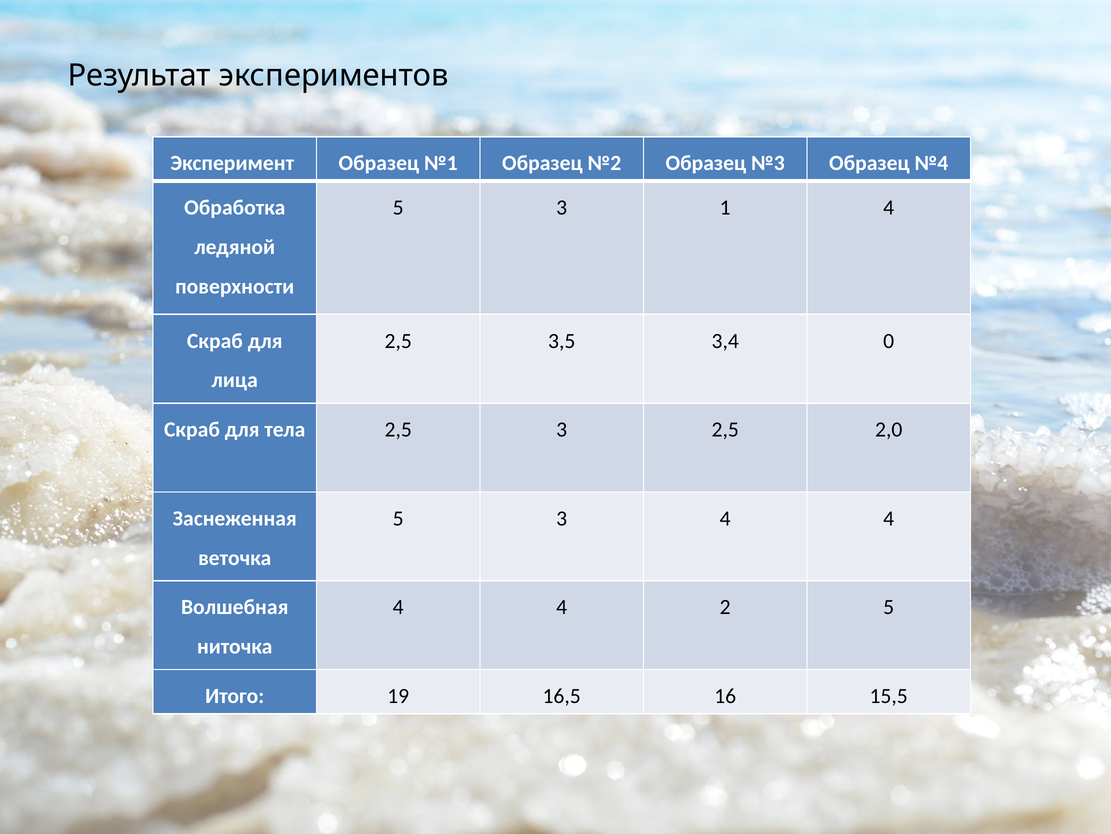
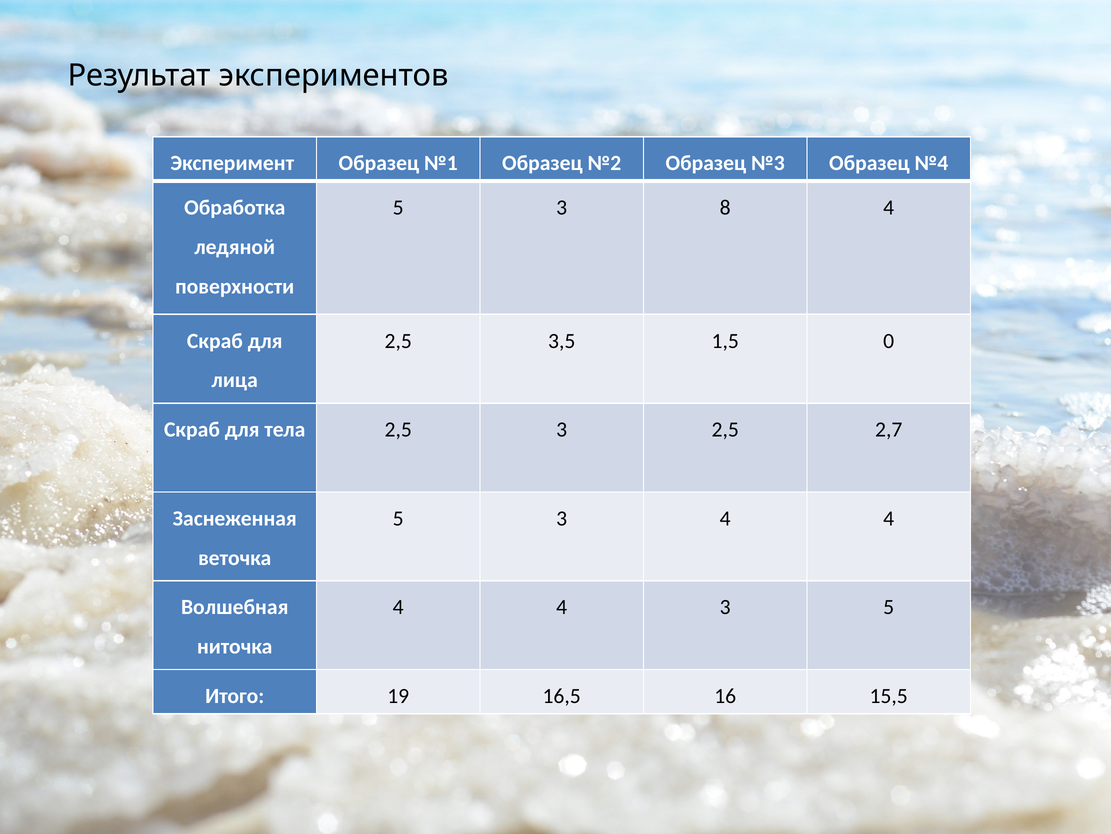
1: 1 -> 8
3,4: 3,4 -> 1,5
2,0: 2,0 -> 2,7
4 2: 2 -> 3
